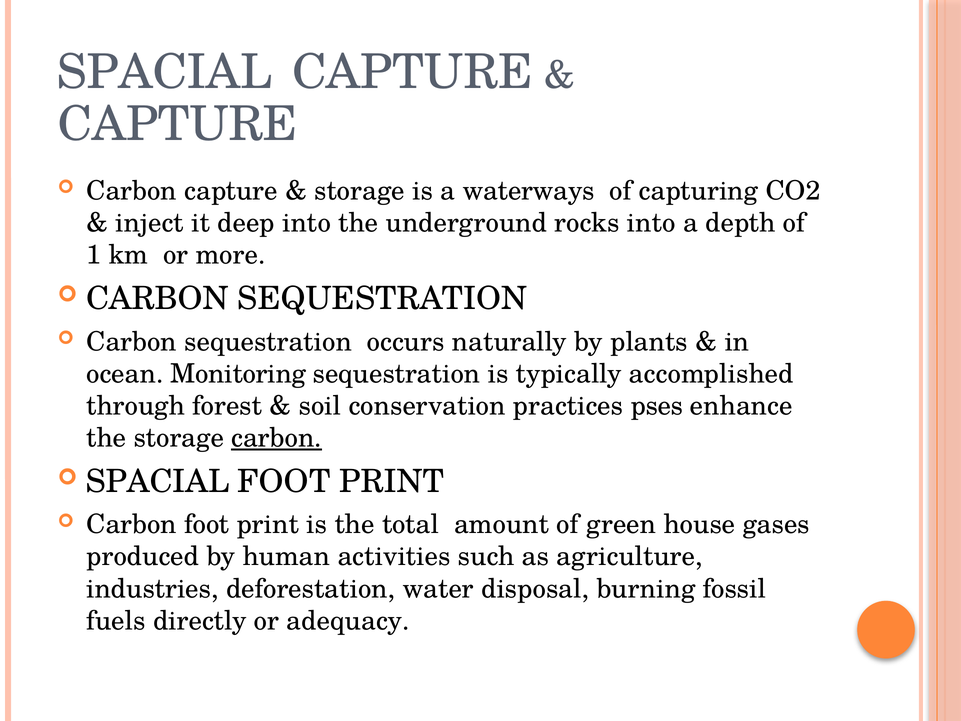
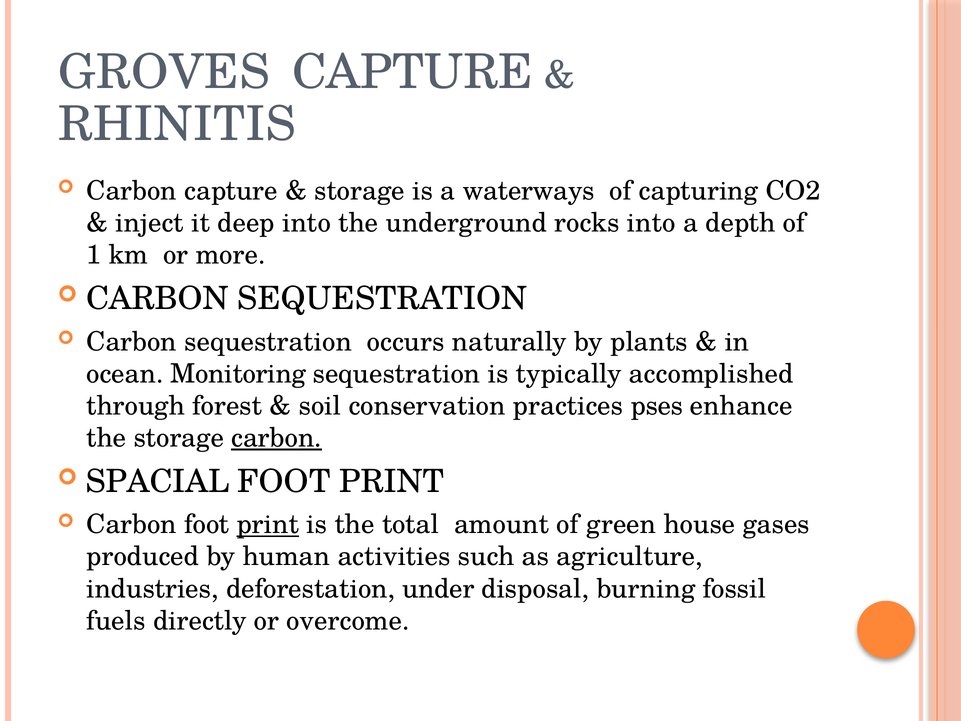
SPACIAL at (165, 73): SPACIAL -> GROVES
CAPTURE at (178, 125): CAPTURE -> RHINITIS
print at (268, 524) underline: none -> present
water: water -> under
adequacy: adequacy -> overcome
